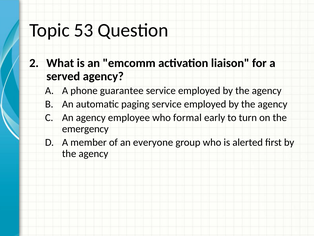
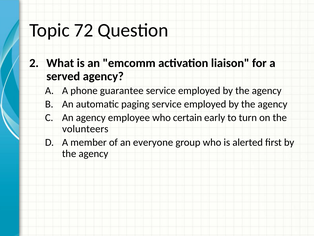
53: 53 -> 72
formal: formal -> certain
emergency: emergency -> volunteers
